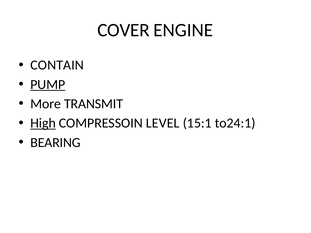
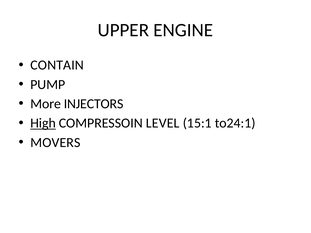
COVER: COVER -> UPPER
PUMP underline: present -> none
TRANSMIT: TRANSMIT -> INJECTORS
BEARING: BEARING -> MOVERS
